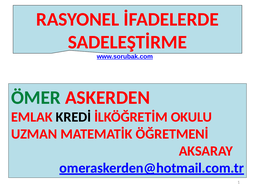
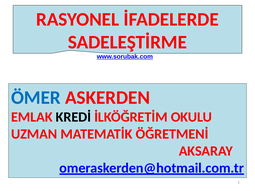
ÖMER colour: green -> blue
